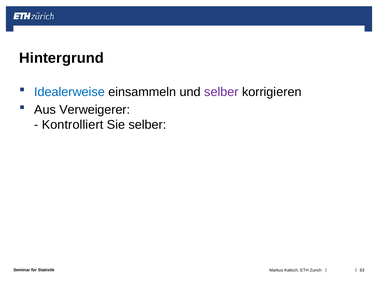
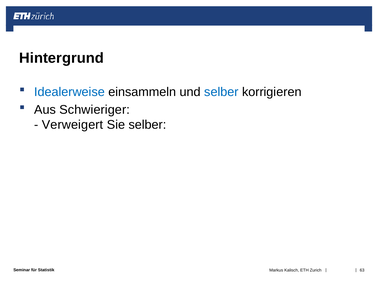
selber at (221, 92) colour: purple -> blue
Verweigerer: Verweigerer -> Schwieriger
Kontrolliert: Kontrolliert -> Verweigert
